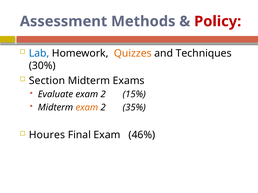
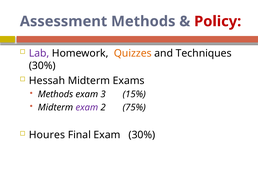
Lab colour: blue -> purple
Section: Section -> Hessah
Evaluate at (55, 95): Evaluate -> Methods
2 at (103, 95): 2 -> 3
exam at (87, 108) colour: orange -> purple
35%: 35% -> 75%
Exam 46%: 46% -> 30%
